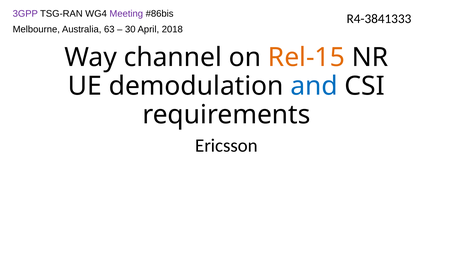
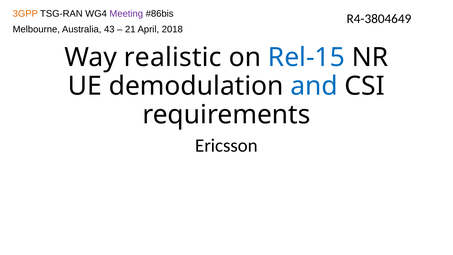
3GPP colour: purple -> orange
R4-3841333: R4-3841333 -> R4-3804649
63: 63 -> 43
30: 30 -> 21
channel: channel -> realistic
Rel-15 colour: orange -> blue
